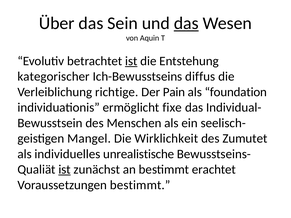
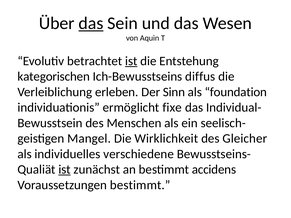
das at (91, 23) underline: none -> present
das at (186, 23) underline: present -> none
kategorischer: kategorischer -> kategorischen
richtige: richtige -> erleben
Pain: Pain -> Sinn
Zumutet: Zumutet -> Gleicher
unrealistische: unrealistische -> verschiedene
erachtet: erachtet -> accidens
